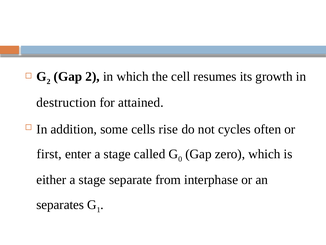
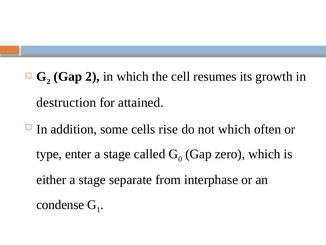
not cycles: cycles -> which
first: first -> type
separates: separates -> condense
